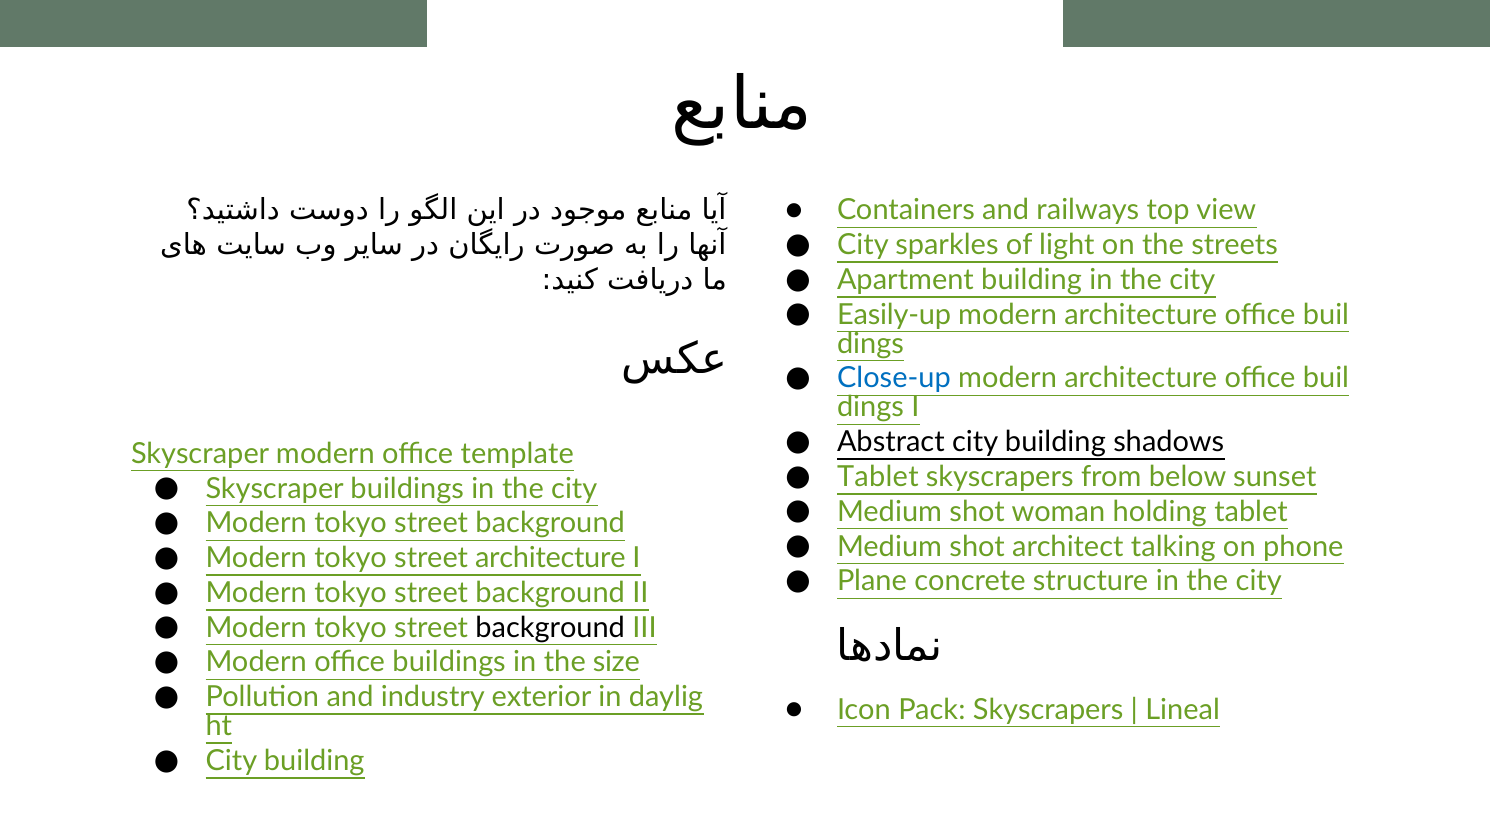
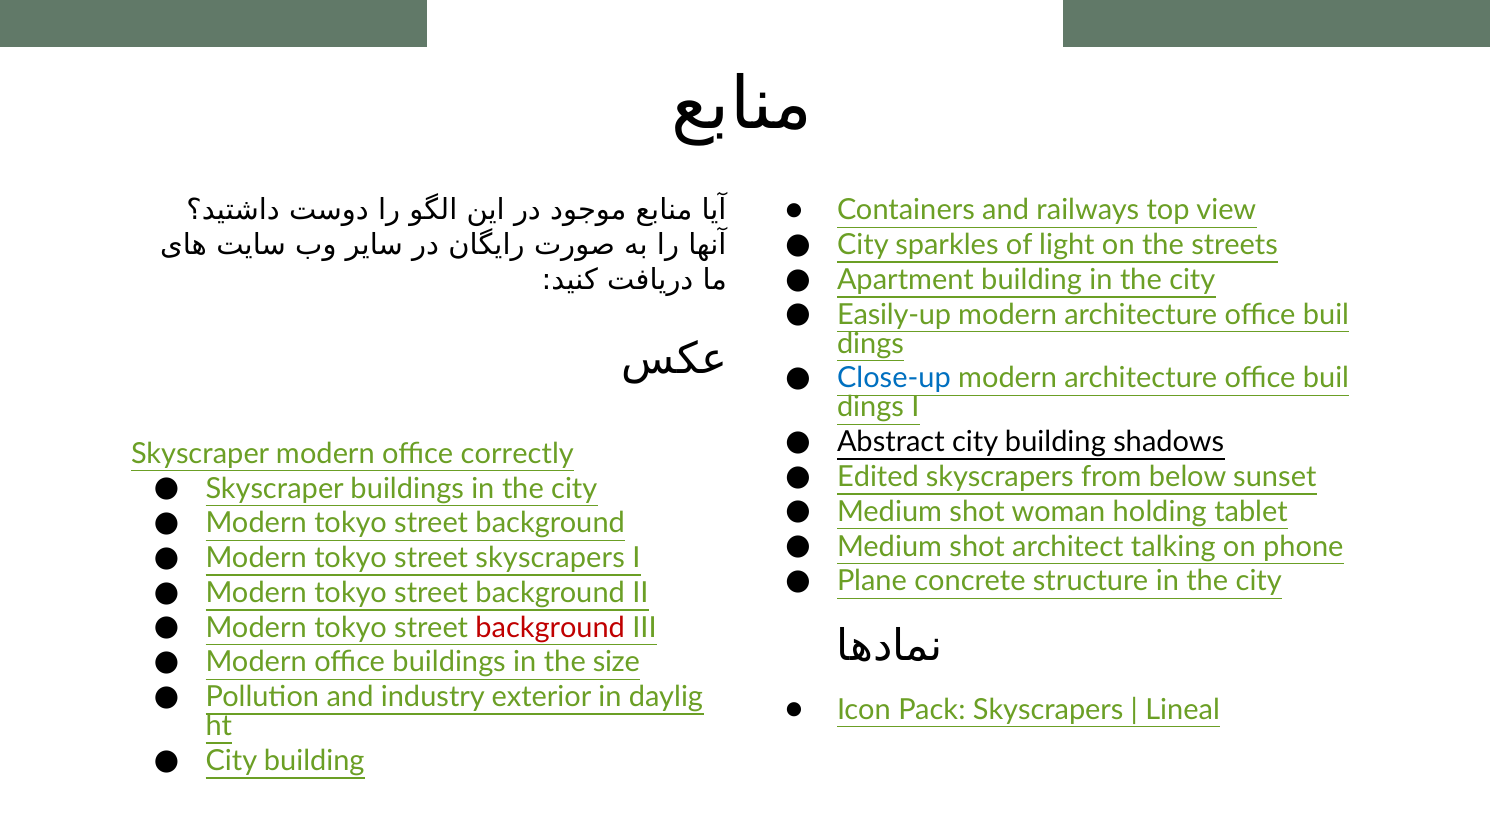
template: template -> correctly
Tablet at (878, 477): Tablet -> Edited
street architecture: architecture -> skyscrapers
background at (550, 628) colour: black -> red
